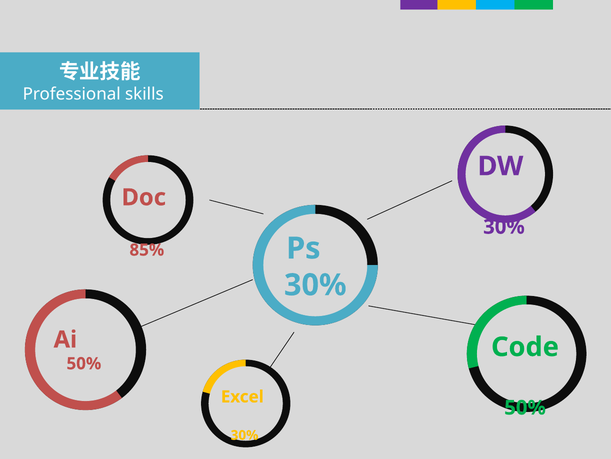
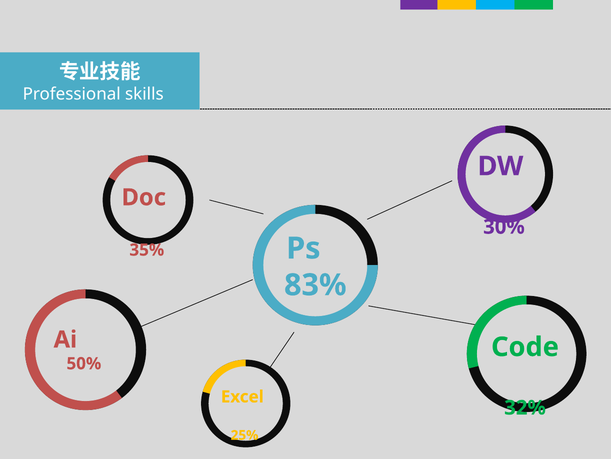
85%: 85% -> 35%
30% at (315, 285): 30% -> 83%
50% at (525, 407): 50% -> 32%
30% at (245, 435): 30% -> 25%
